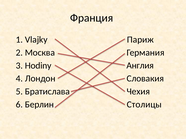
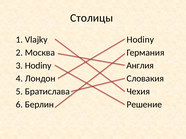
Франция: Франция -> Столицы
Париж at (140, 40): Париж -> Hodiny
Столицы: Столицы -> Решение
